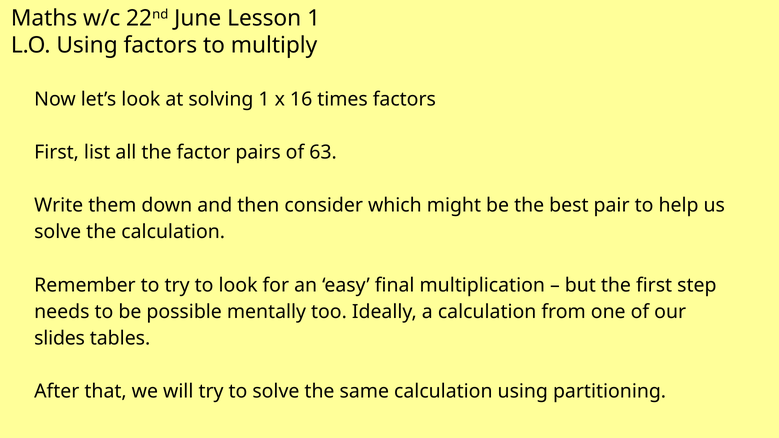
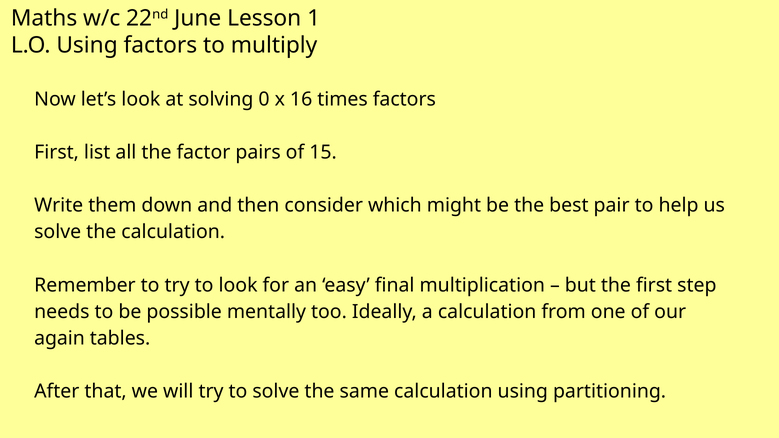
solving 1: 1 -> 0
63: 63 -> 15
slides: slides -> again
